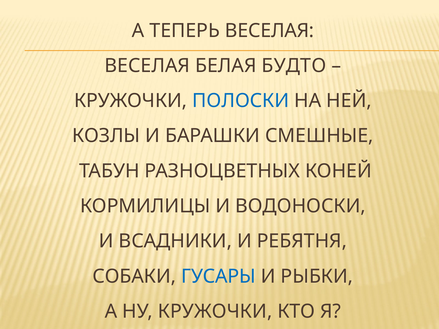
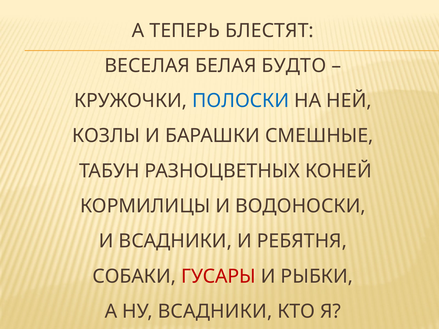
ТЕПЕРЬ ВЕСЕЛАЯ: ВЕСЕЛАЯ -> БЛЕСТЯТ
ГУСАРЫ colour: blue -> red
НУ КРУЖОЧКИ: КРУЖОЧКИ -> ВСАДНИКИ
